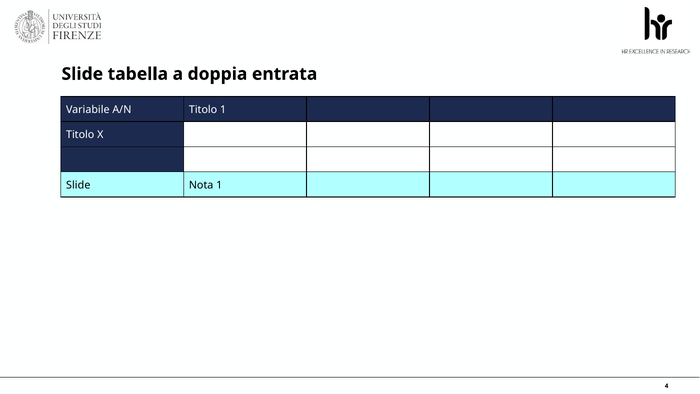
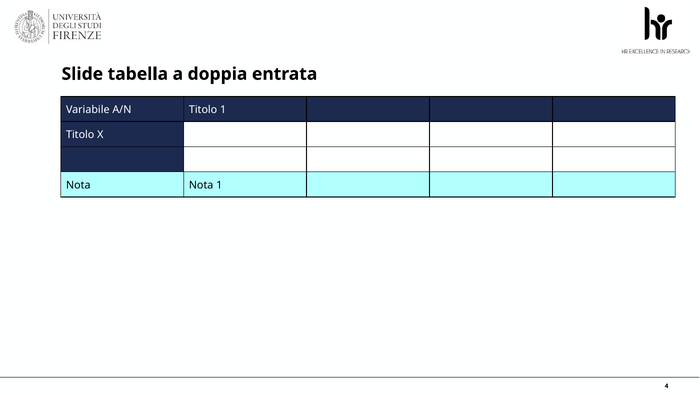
Slide at (78, 185): Slide -> Nota
